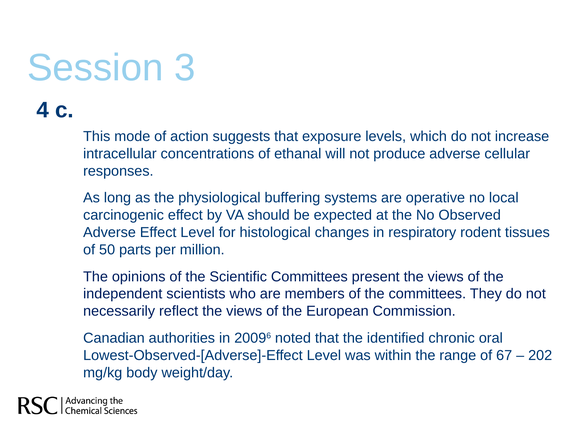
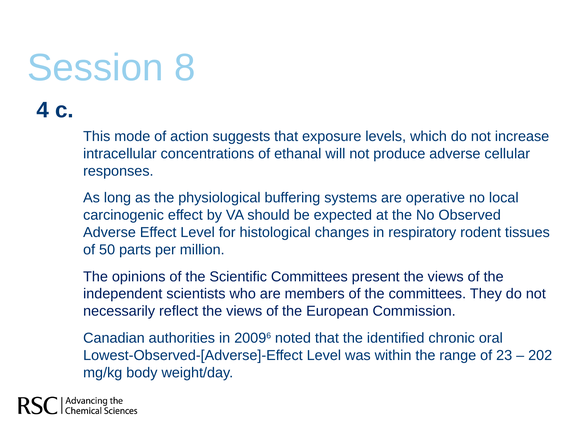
3: 3 -> 8
67: 67 -> 23
